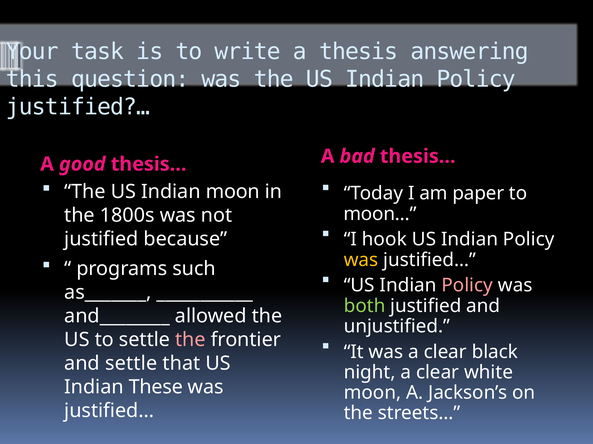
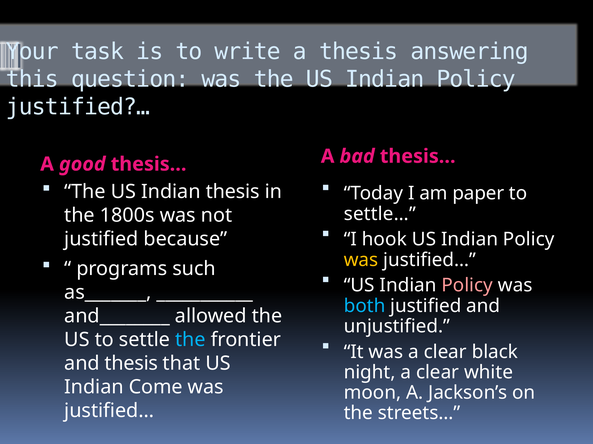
Indian moon: moon -> thesis
moon…: moon… -> settle…
both colour: light green -> light blue
the at (190, 340) colour: pink -> light blue
and settle: settle -> thesis
These: These -> Come
